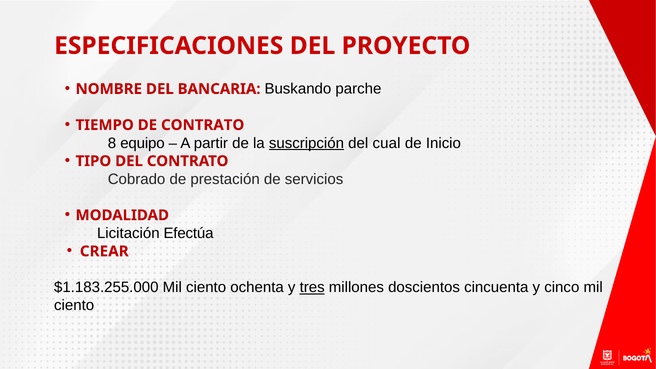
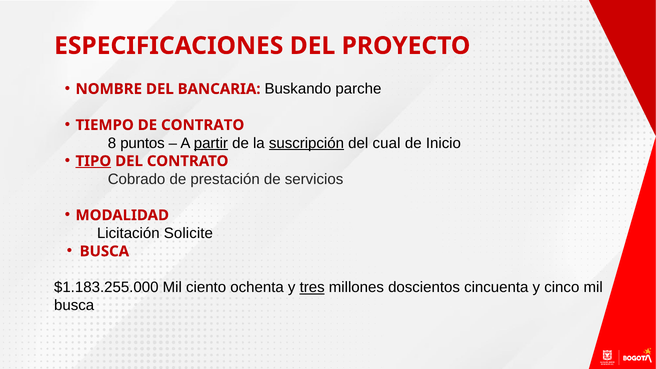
equipo: equipo -> puntos
partir underline: none -> present
TIPO underline: none -> present
Efectúa: Efectúa -> Solicite
CREAR at (104, 251): CREAR -> BUSCA
ciento at (74, 305): ciento -> busca
